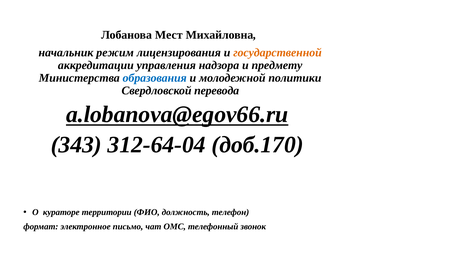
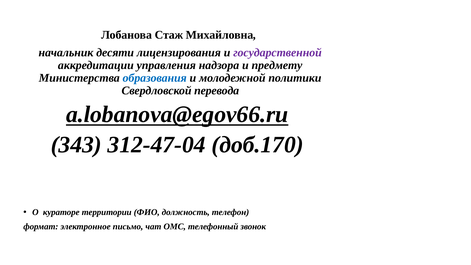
Мест: Мест -> Стаж
режим: режим -> десяти
государственной colour: orange -> purple
312-64-04: 312-64-04 -> 312-47-04
